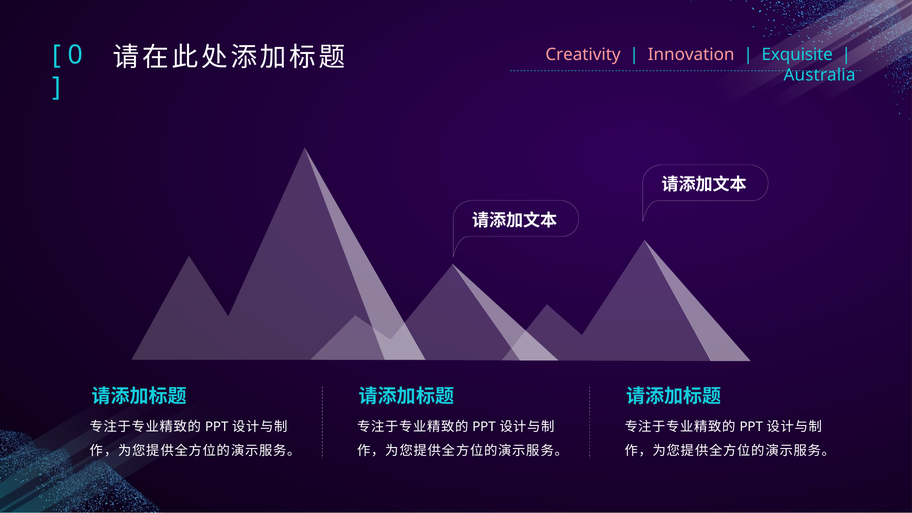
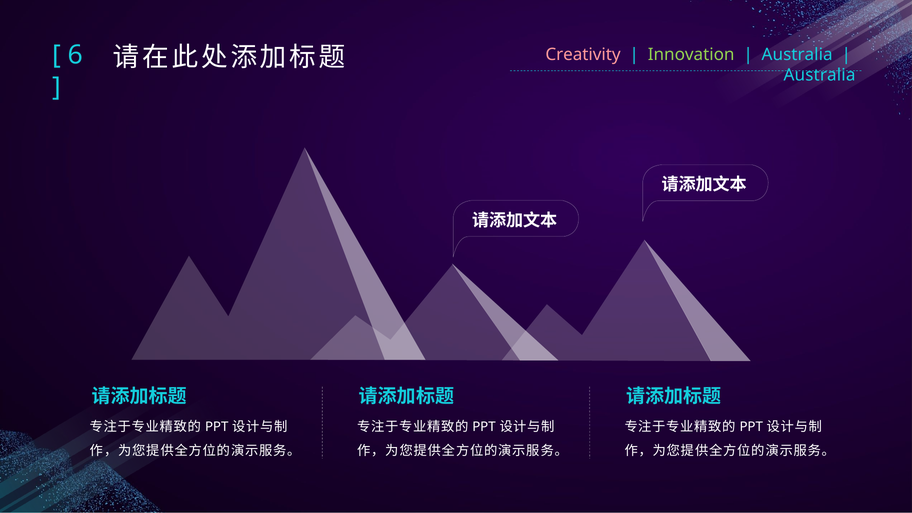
Innovation colour: pink -> light green
Exquisite at (797, 55): Exquisite -> Australia
0: 0 -> 6
